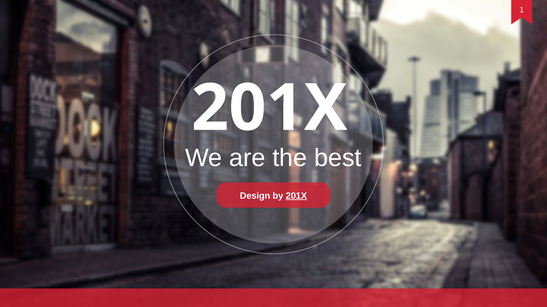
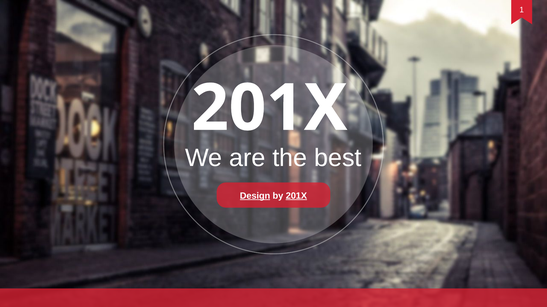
Design underline: none -> present
